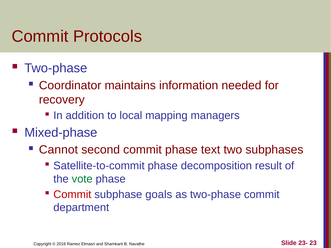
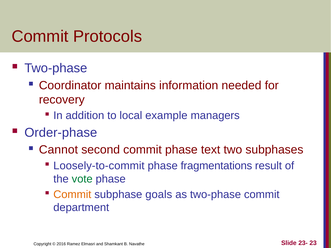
mapping: mapping -> example
Mixed-phase: Mixed-phase -> Order-phase
Satellite-to-commit: Satellite-to-commit -> Loosely-to-commit
decomposition: decomposition -> fragmentations
Commit at (72, 195) colour: red -> orange
